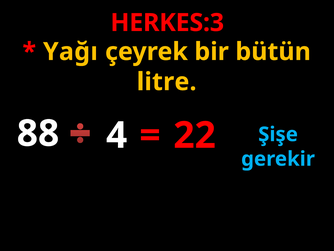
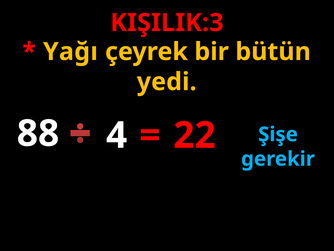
HERKES:3: HERKES:3 -> KIŞILIK:3
litre: litre -> yedi
